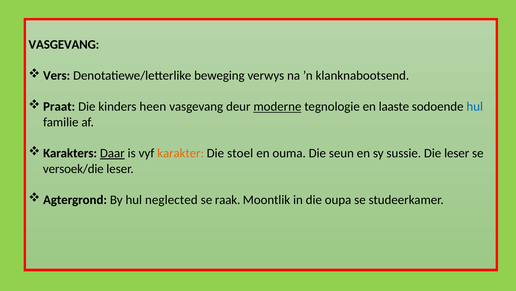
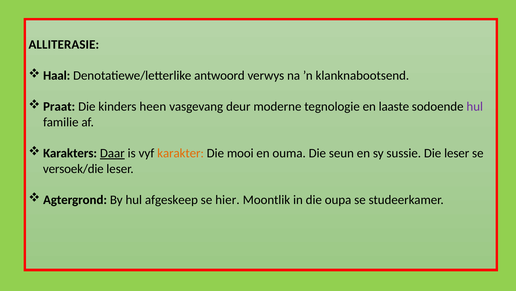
VASGEVANG at (64, 44): VASGEVANG -> ALLITERASIE
Vers: Vers -> Haal
beweging: beweging -> antwoord
moderne underline: present -> none
hul at (475, 106) colour: blue -> purple
stoel: stoel -> mooi
neglected: neglected -> afgeskeep
raak: raak -> hier
